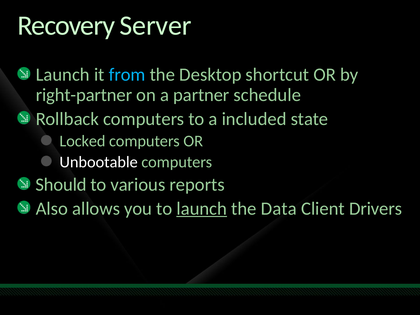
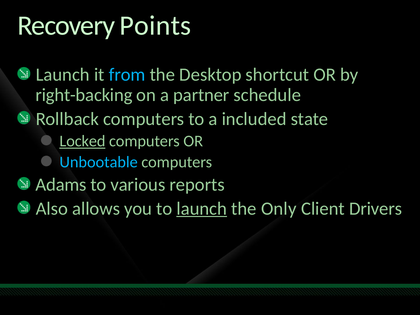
Server: Server -> Points
right-partner: right-partner -> right-backing
Locked underline: none -> present
Unbootable colour: white -> light blue
Should: Should -> Adams
Data: Data -> Only
